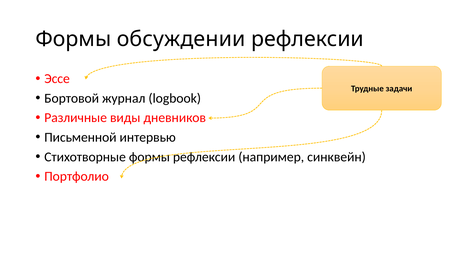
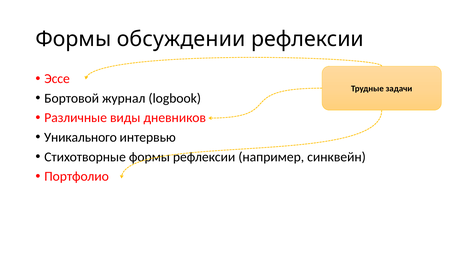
Письменной: Письменной -> Уникального
